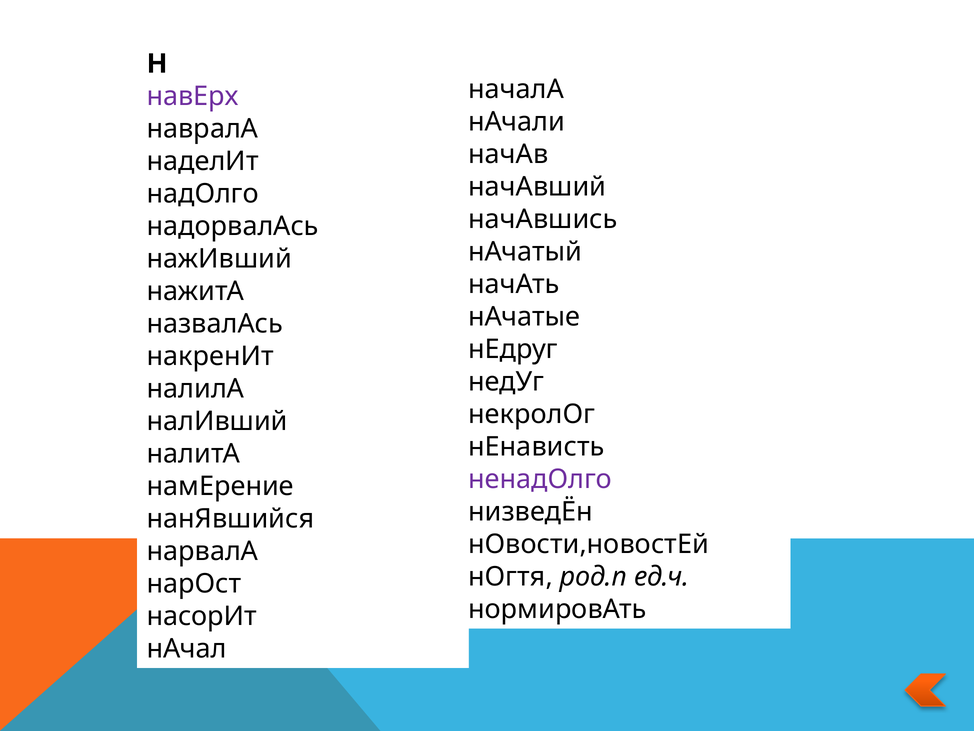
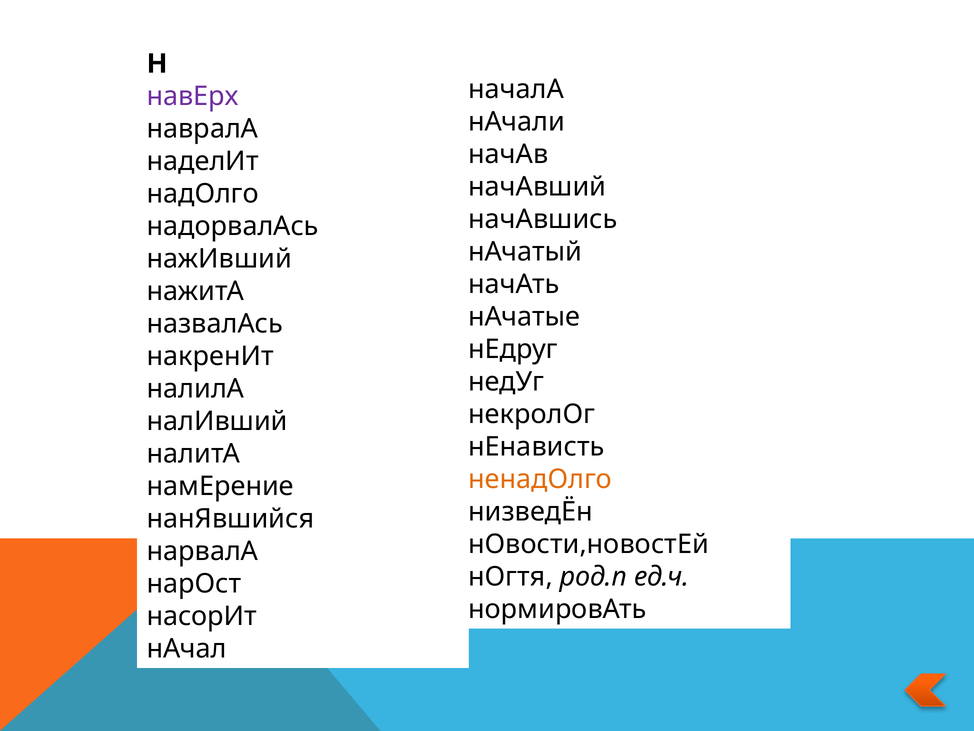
ненадОлго colour: purple -> orange
